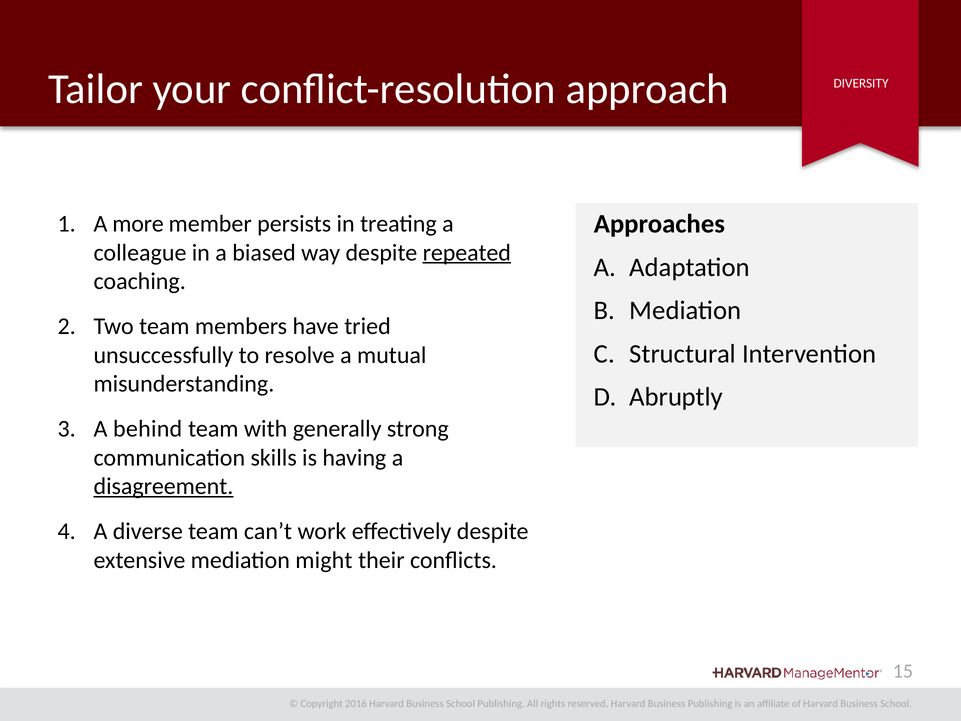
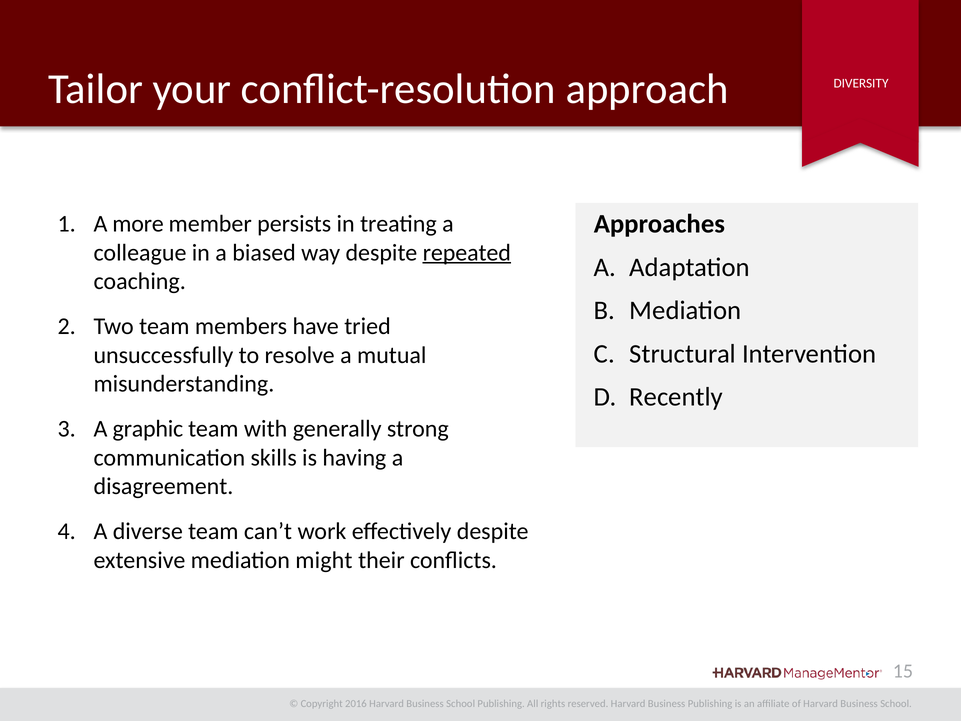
Abruptly: Abruptly -> Recently
behind: behind -> graphic
disagreement underline: present -> none
